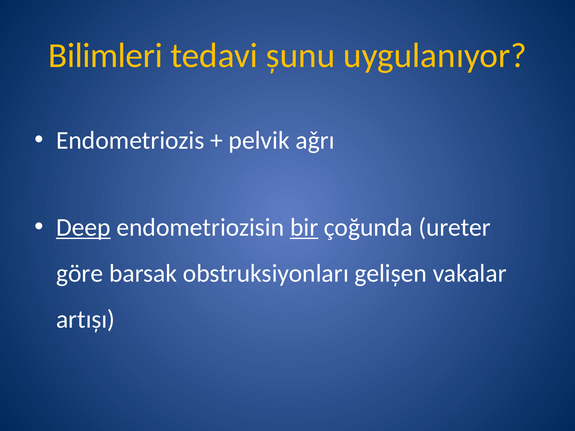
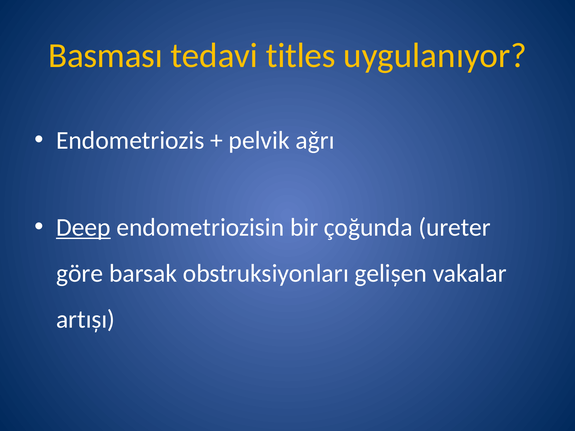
Bilimleri: Bilimleri -> Basması
șunu: șunu -> titles
bir underline: present -> none
